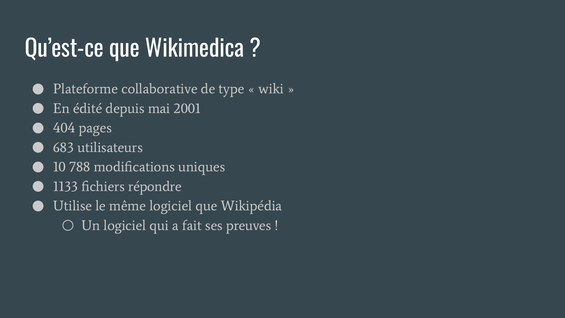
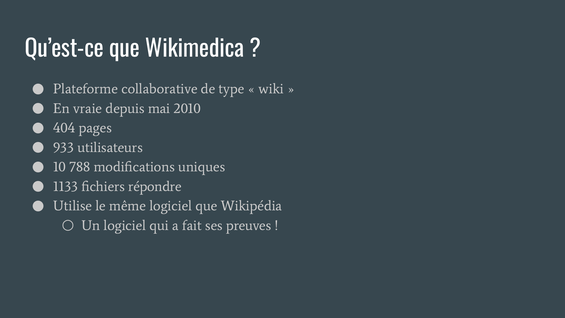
édité: édité -> vraie
2001: 2001 -> 2010
683: 683 -> 933
